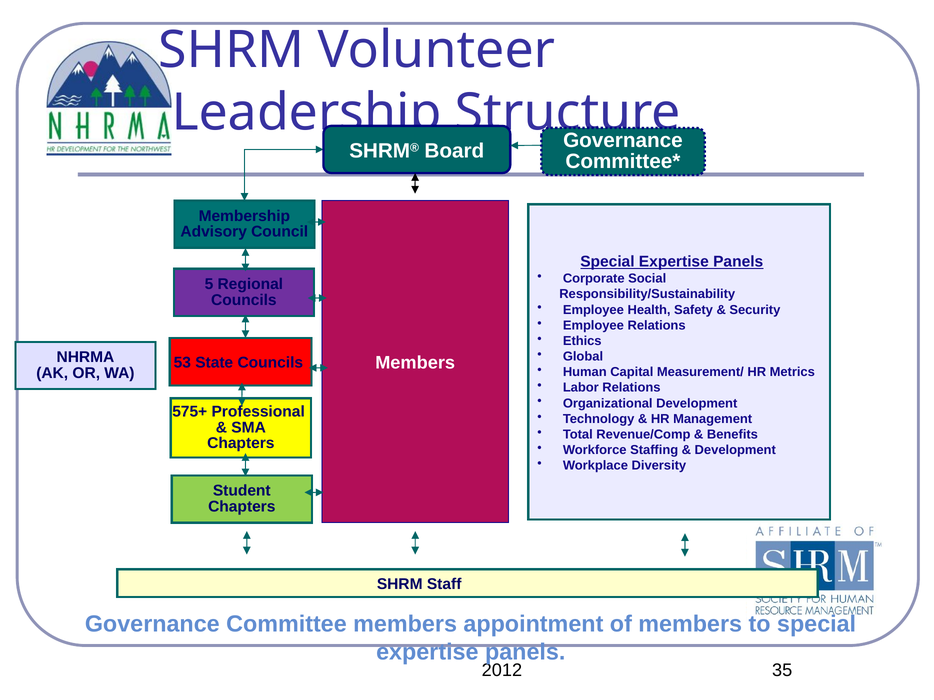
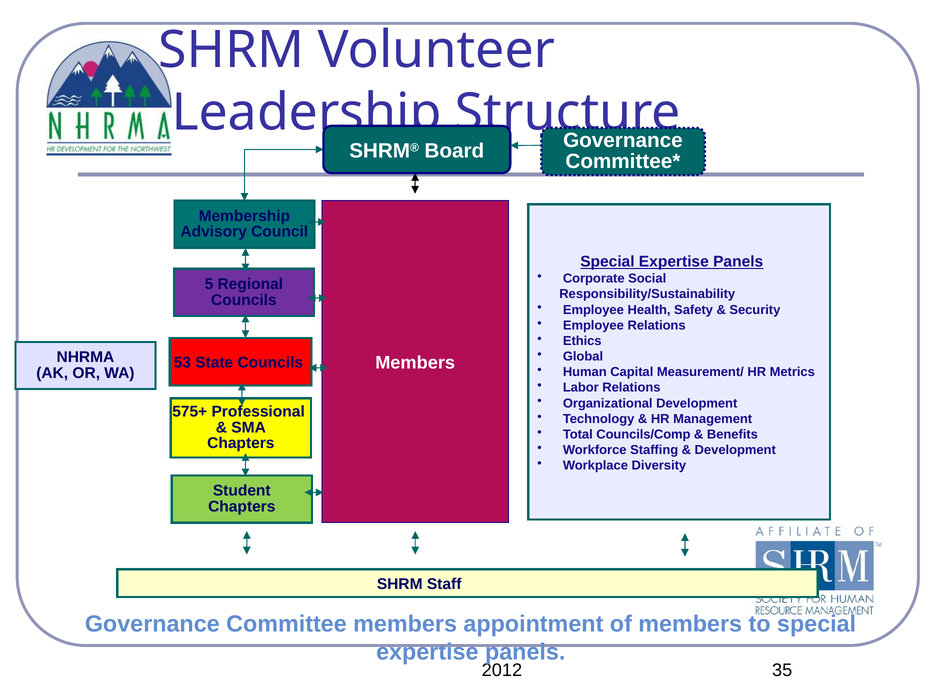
Revenue/Comp: Revenue/Comp -> Councils/Comp
